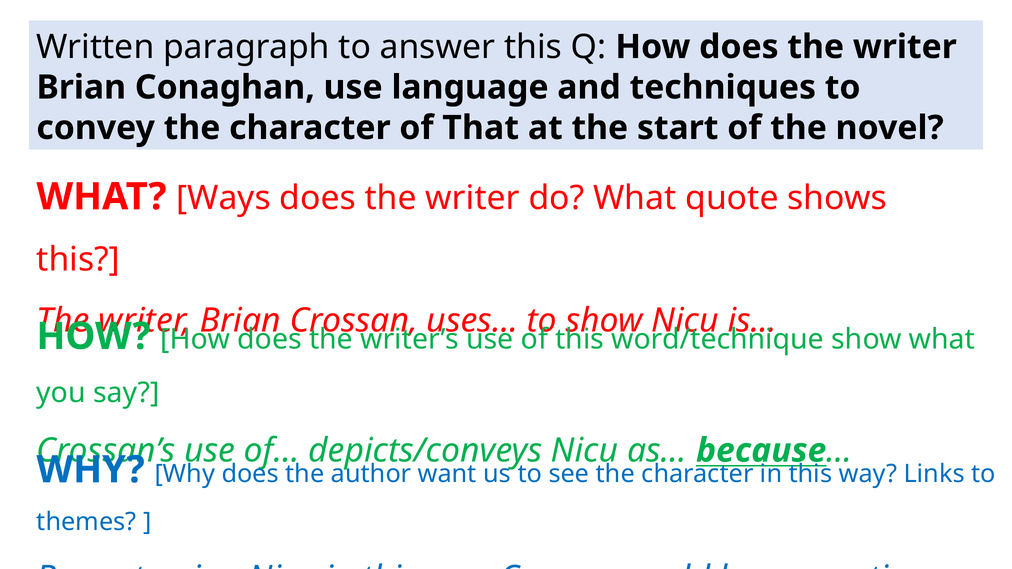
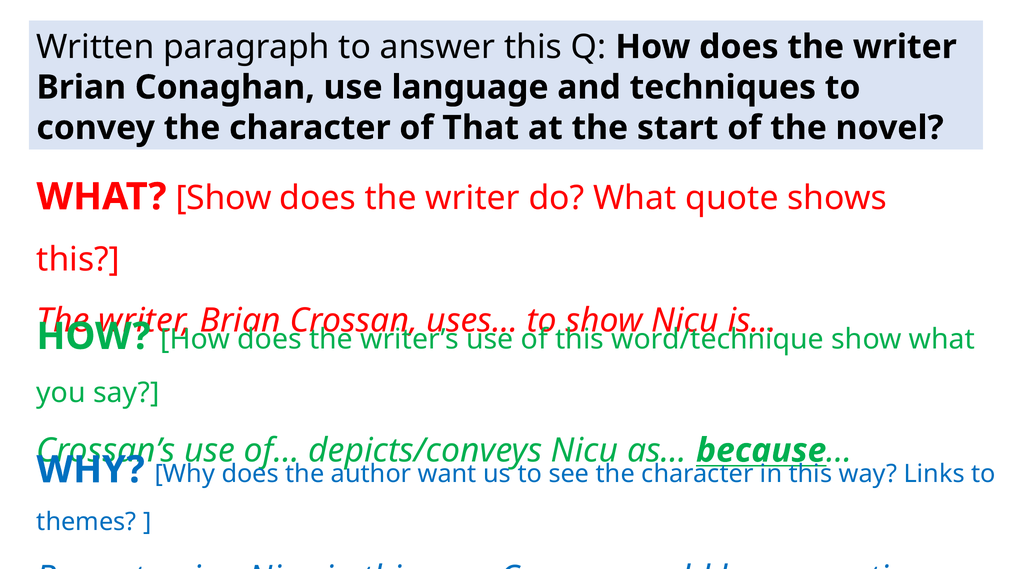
WHAT Ways: Ways -> Show
